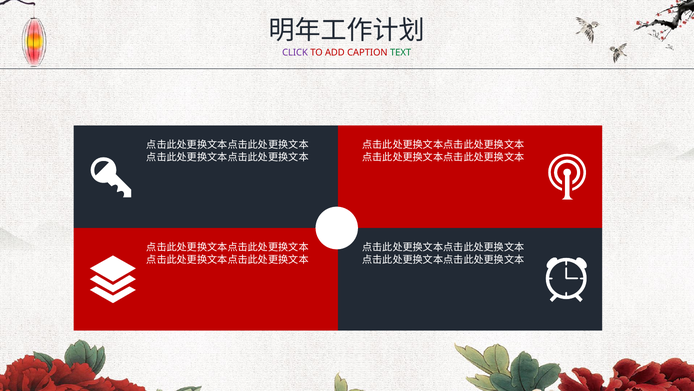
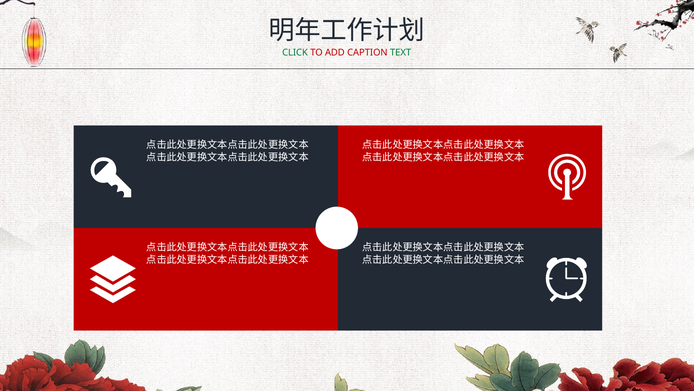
CLICK colour: purple -> green
